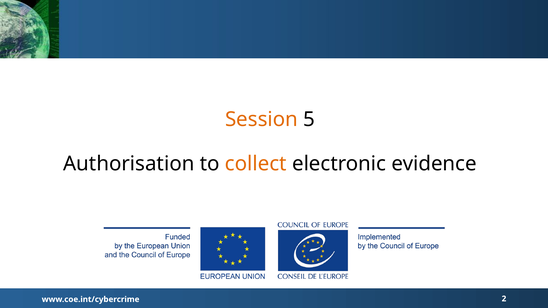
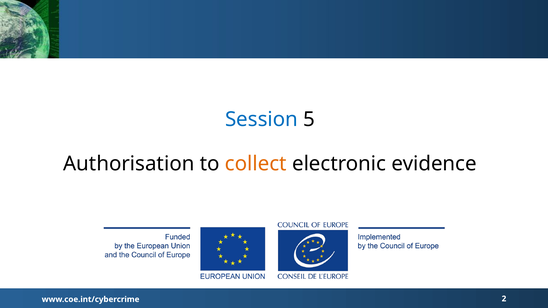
Session colour: orange -> blue
